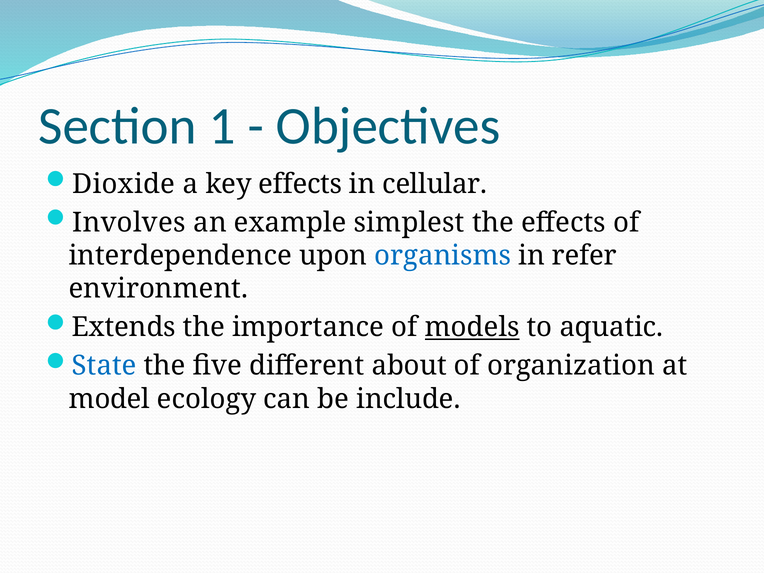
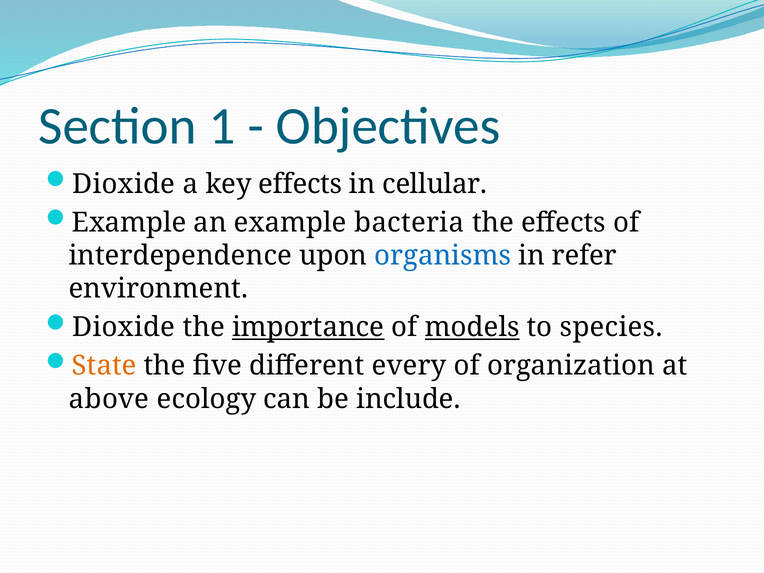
Involves at (129, 223): Involves -> Example
simplest: simplest -> bacteria
Extends at (124, 327): Extends -> Dioxide
importance underline: none -> present
aquatic: aquatic -> species
State colour: blue -> orange
about: about -> every
model: model -> above
